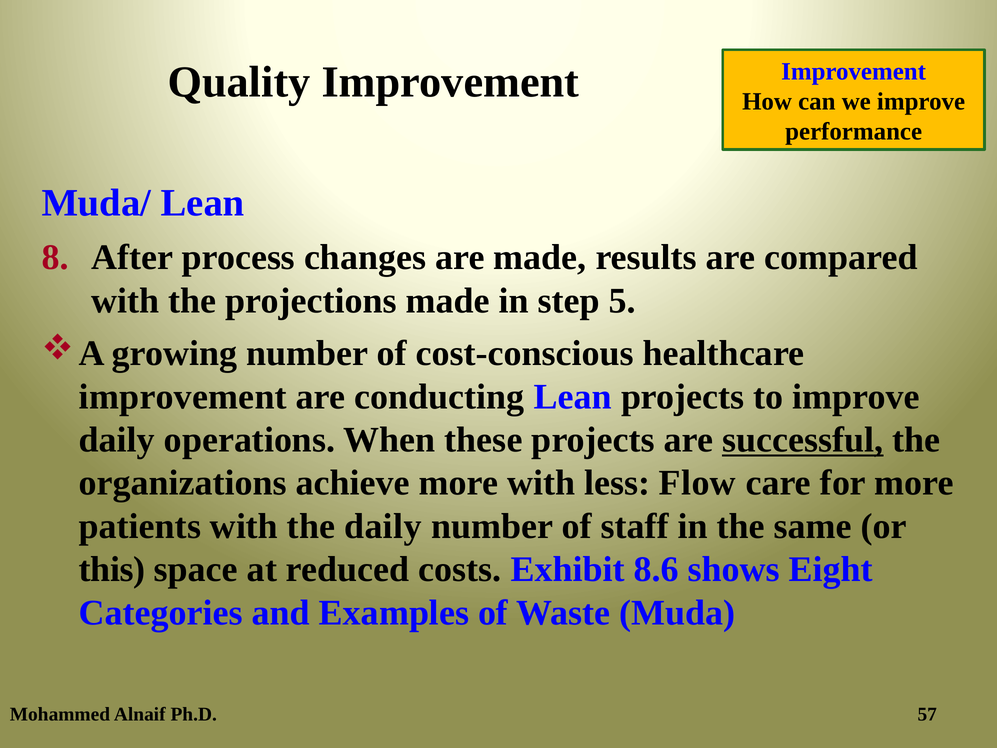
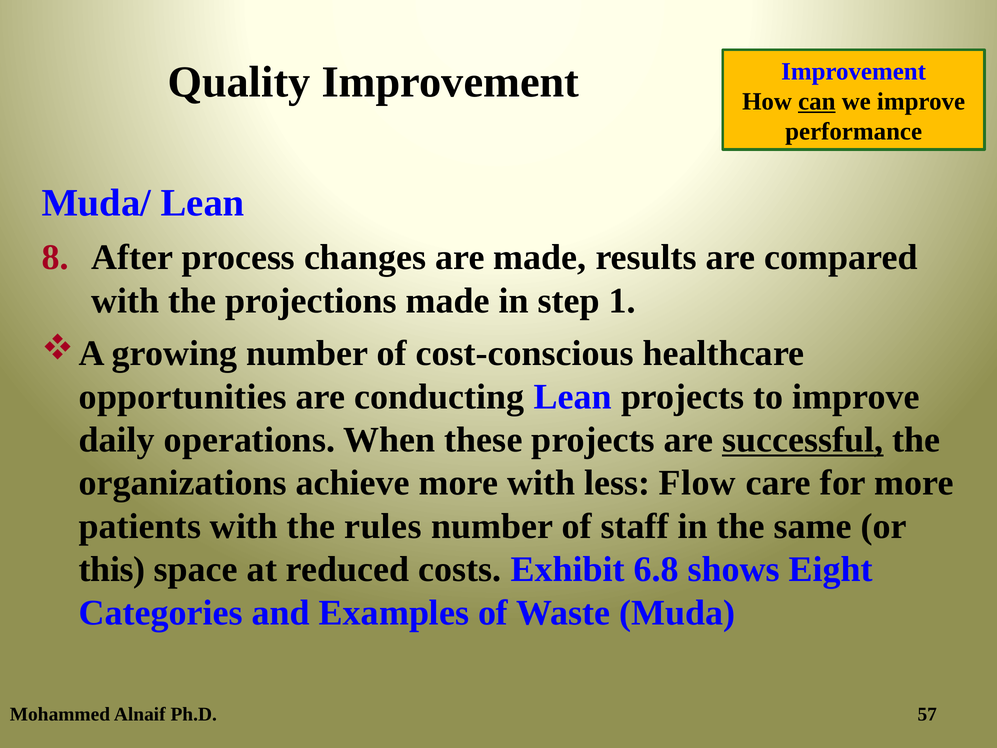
can underline: none -> present
5: 5 -> 1
improvement at (183, 397): improvement -> opportunities
the daily: daily -> rules
8.6: 8.6 -> 6.8
